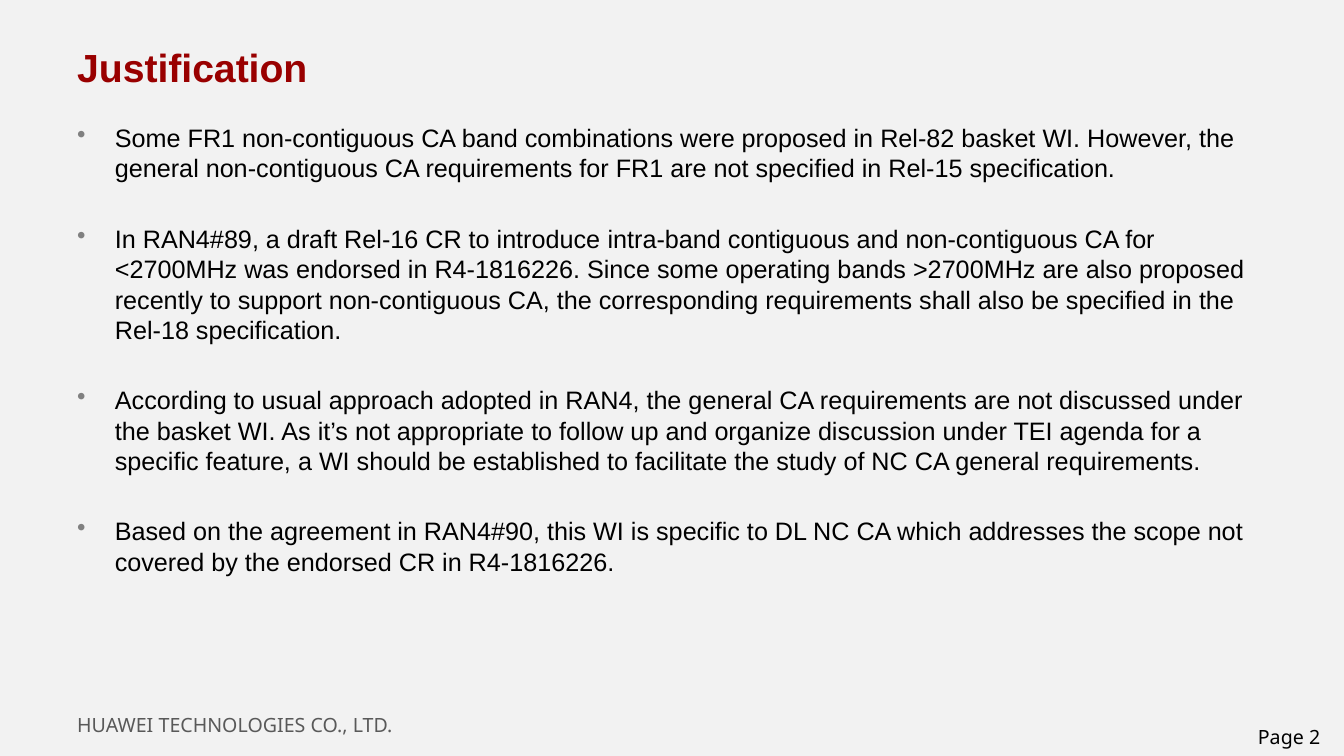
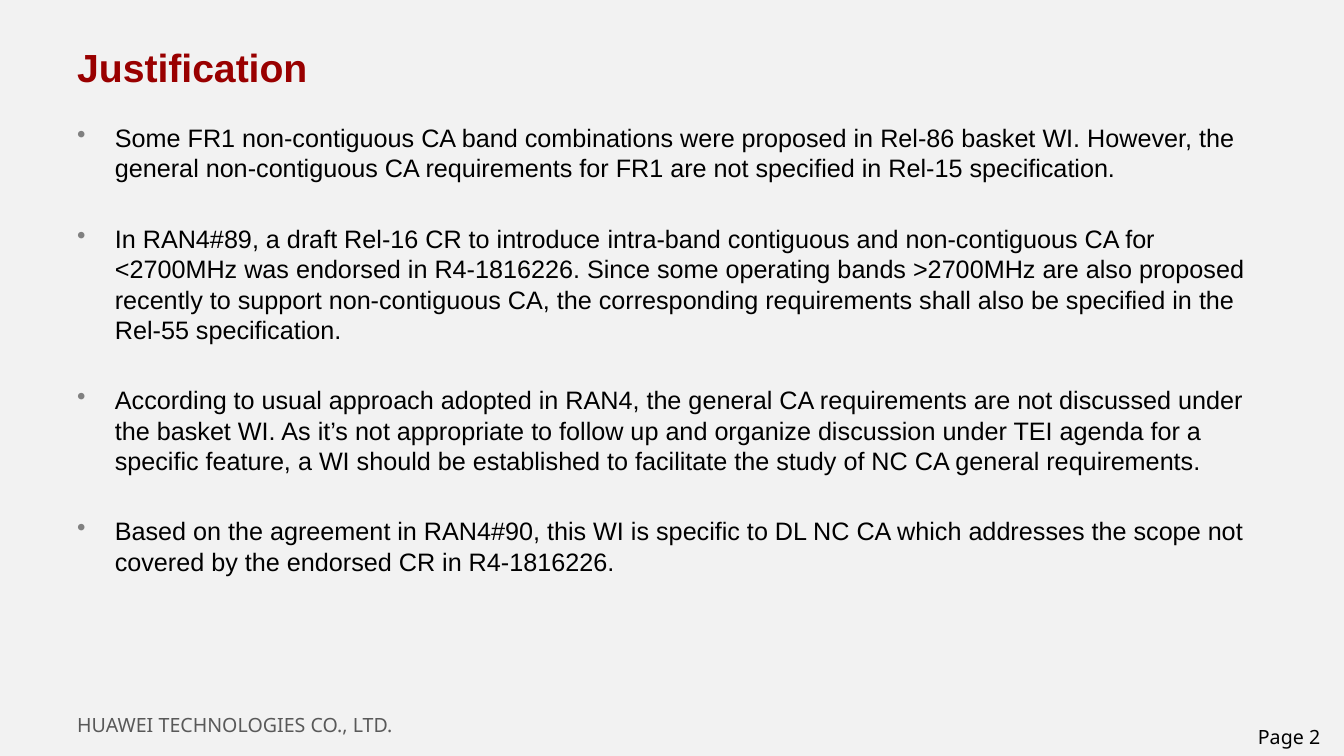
Rel-82: Rel-82 -> Rel-86
Rel-18: Rel-18 -> Rel-55
